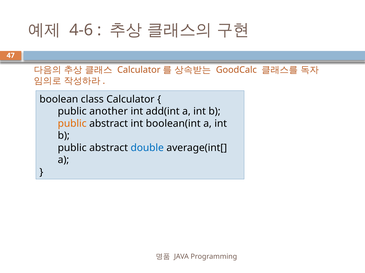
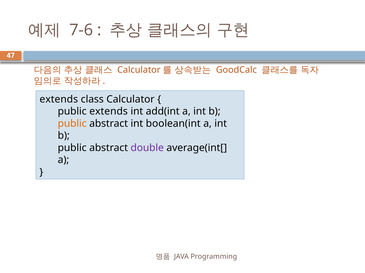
4-6: 4-6 -> 7-6
boolean at (59, 99): boolean -> extends
public another: another -> extends
double colour: blue -> purple
